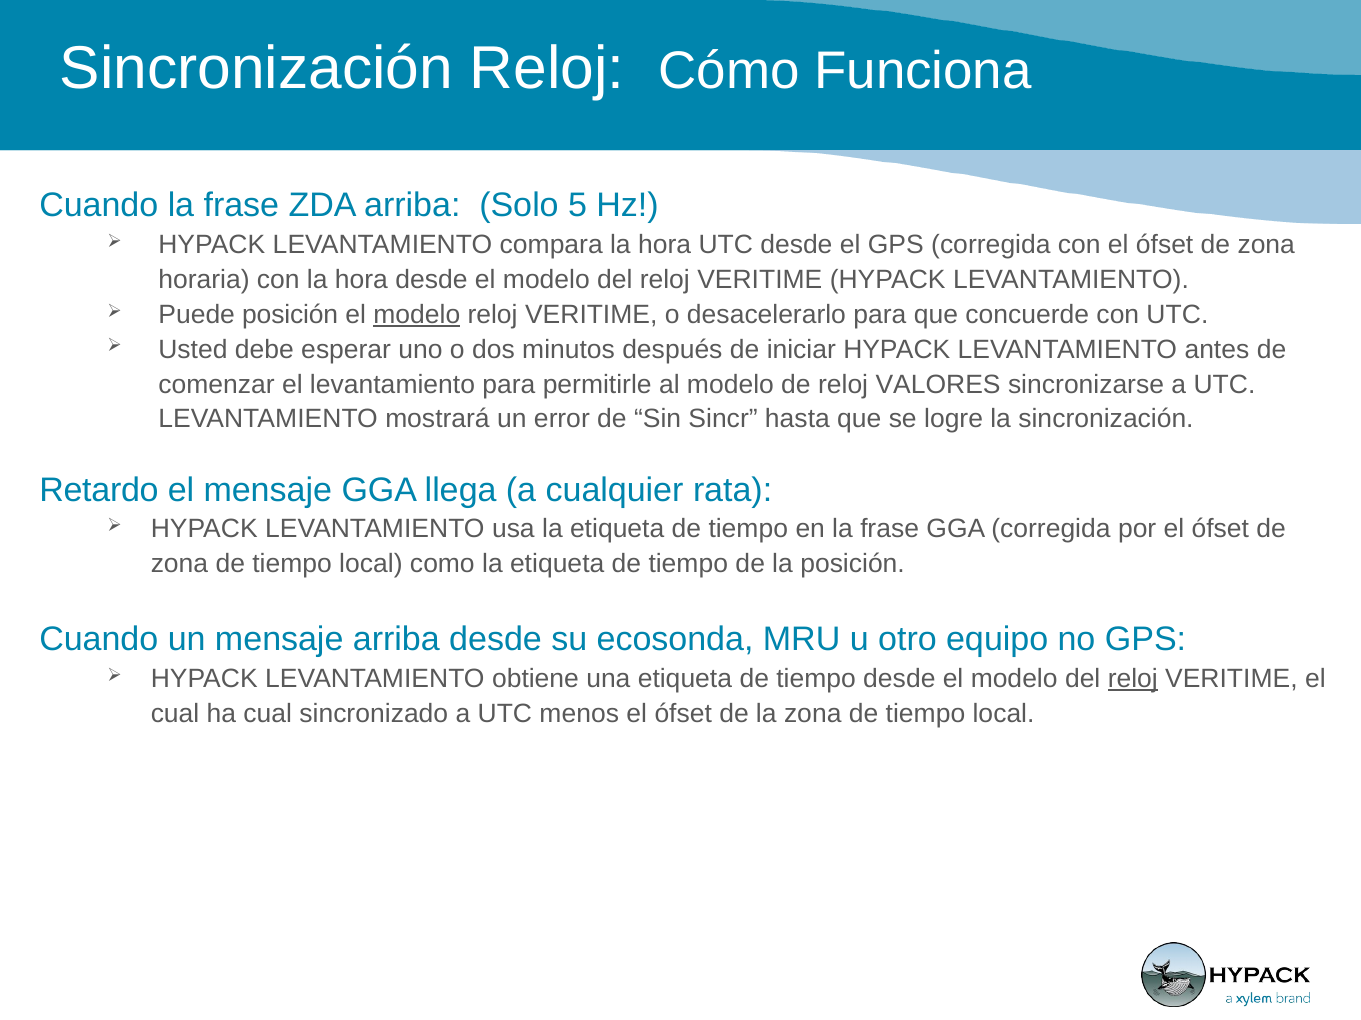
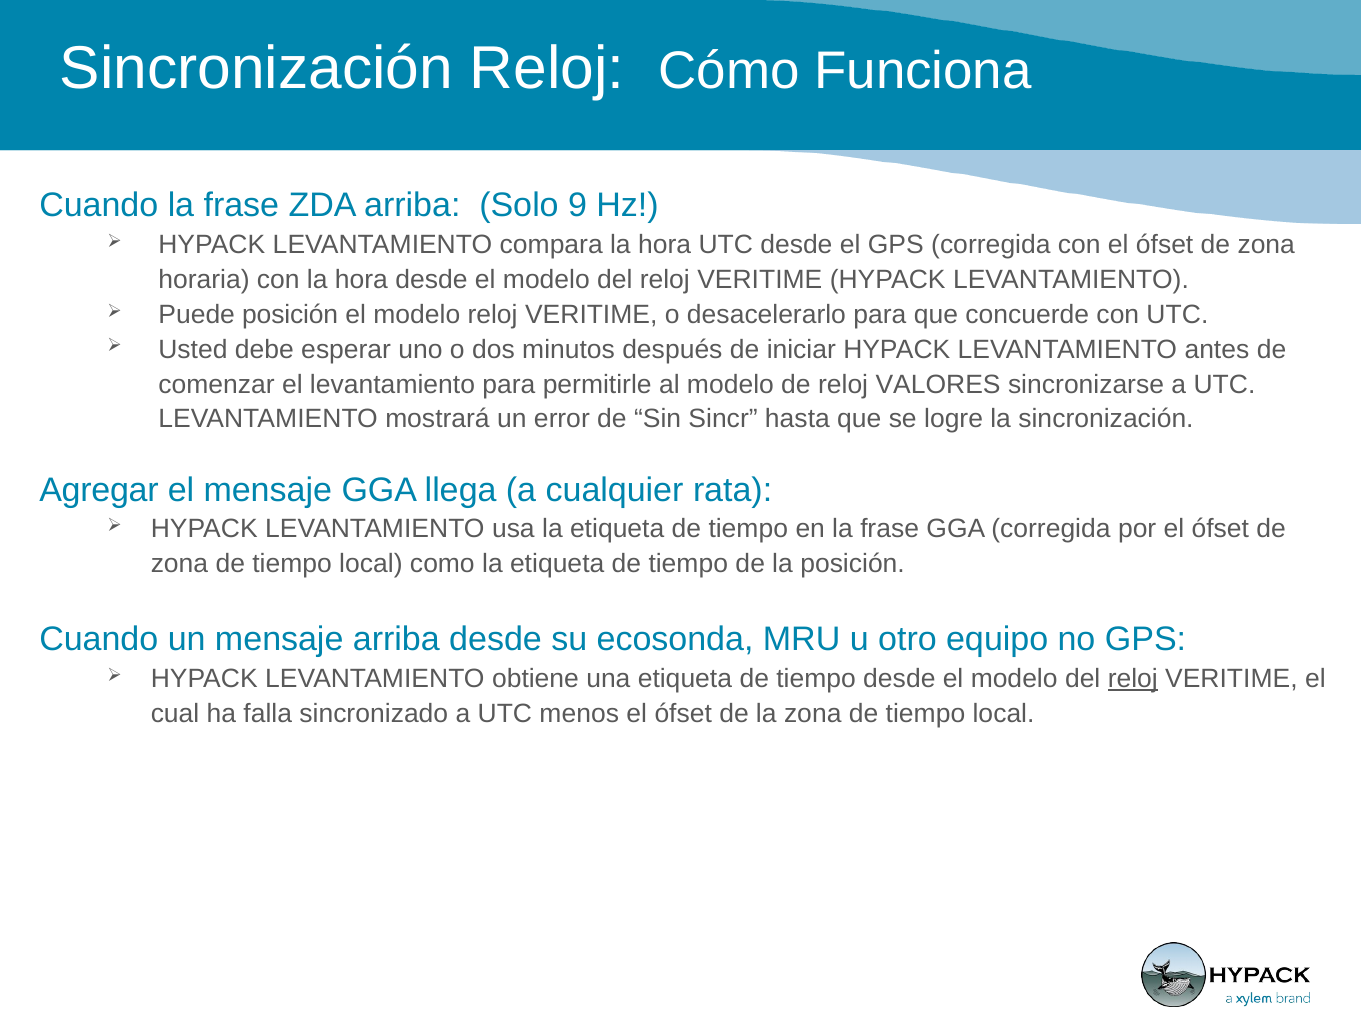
5: 5 -> 9
modelo at (417, 315) underline: present -> none
Retardo: Retardo -> Agregar
ha cual: cual -> falla
